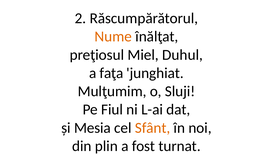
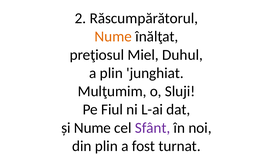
a faţa: faţa -> plin
și Mesia: Mesia -> Nume
Sfânt colour: orange -> purple
